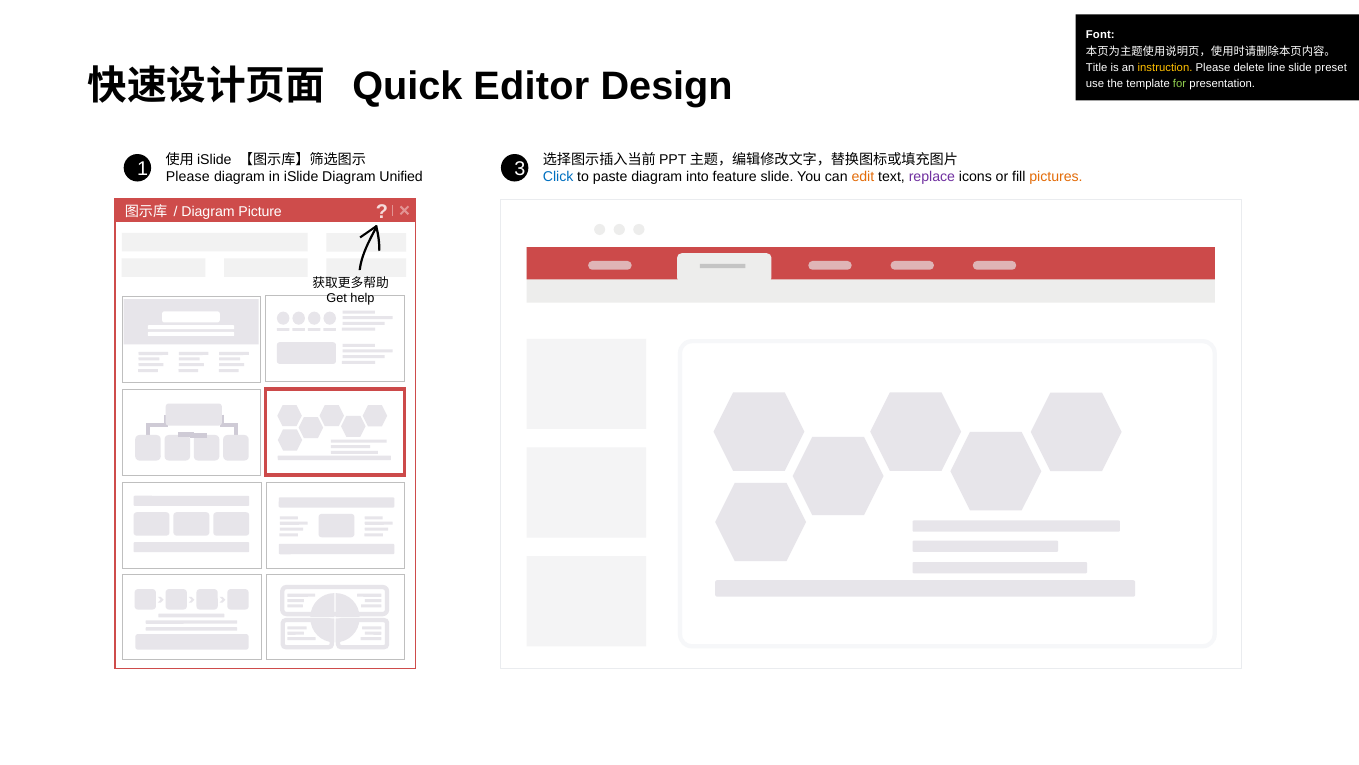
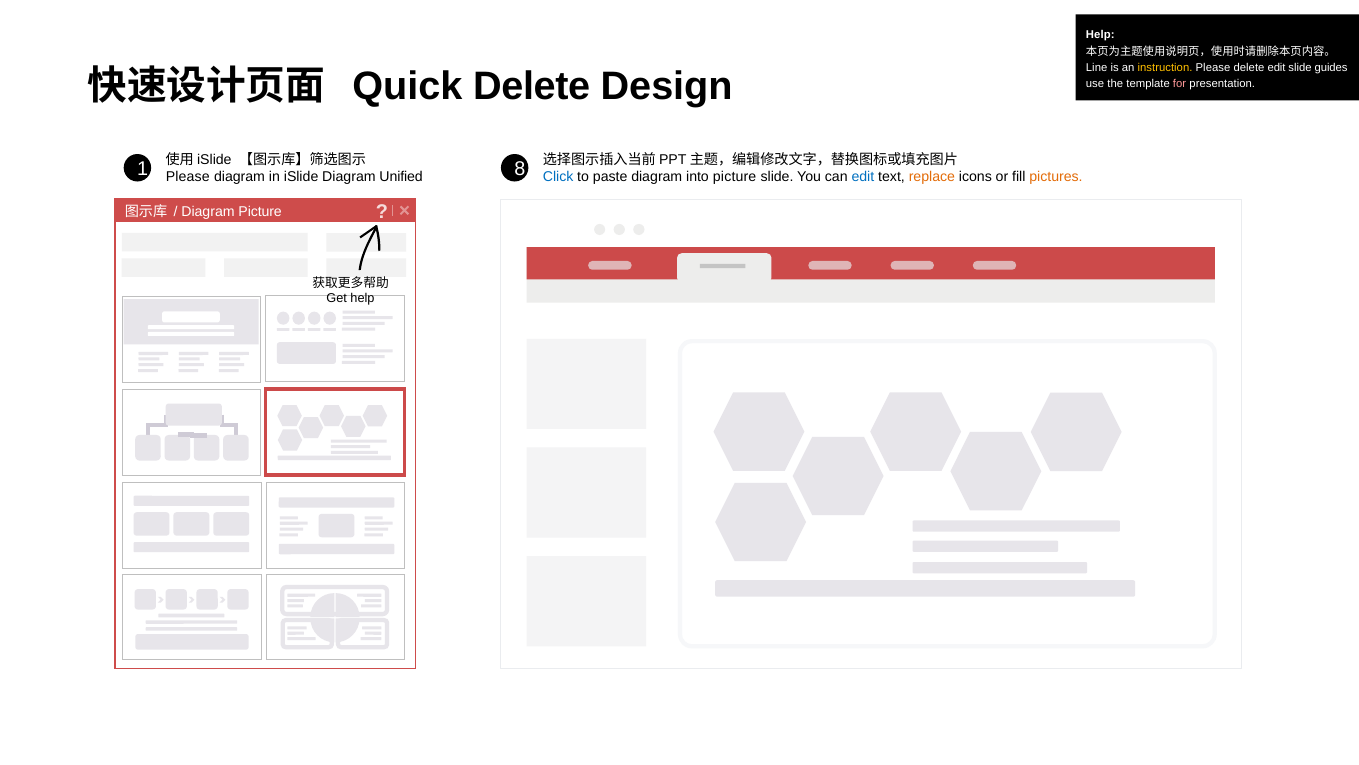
Font at (1100, 35): Font -> Help
Title: Title -> Line
delete line: line -> edit
preset: preset -> guides
Quick Editor: Editor -> Delete
for colour: light green -> pink
3: 3 -> 8
into feature: feature -> picture
edit at (863, 177) colour: orange -> blue
replace colour: purple -> orange
